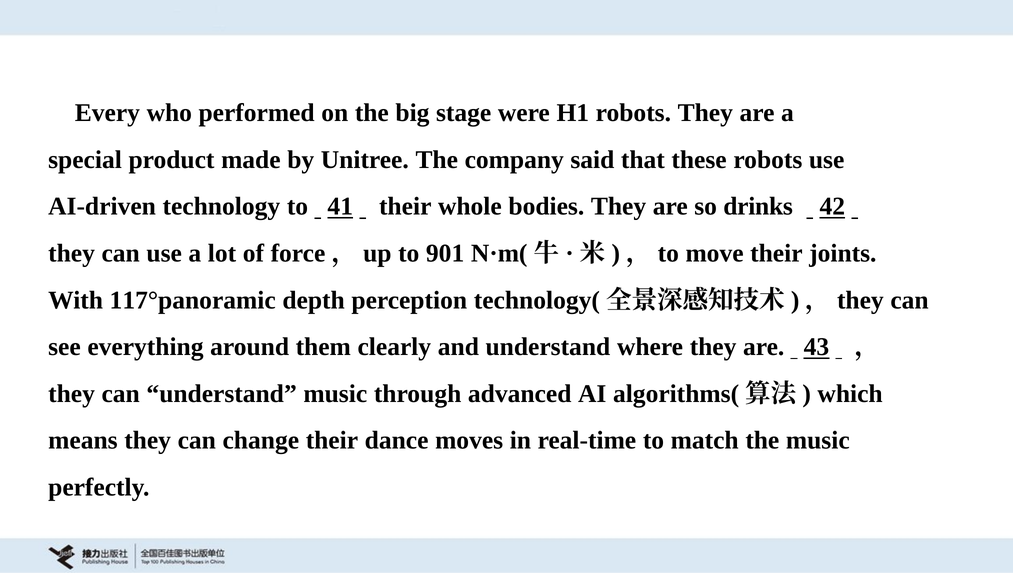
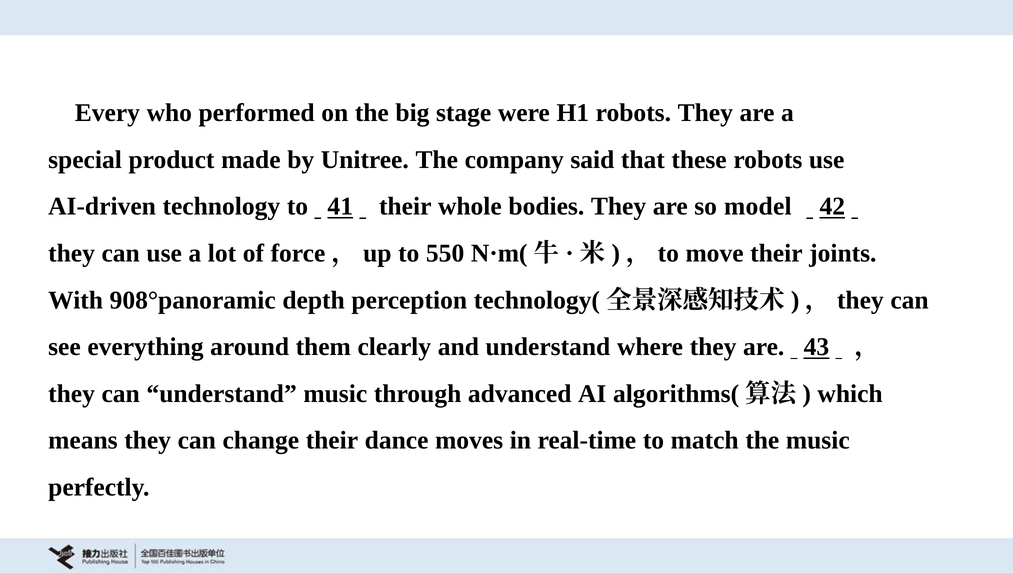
drinks: drinks -> model
901: 901 -> 550
117°panoramic: 117°panoramic -> 908°panoramic
